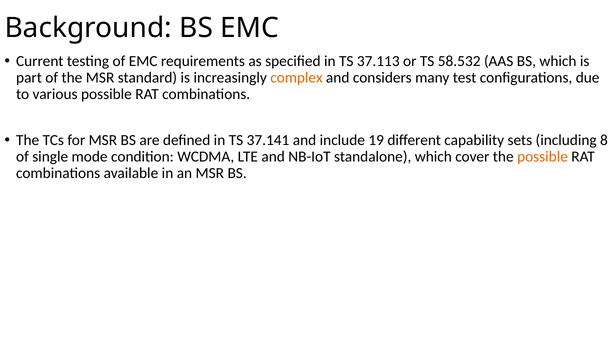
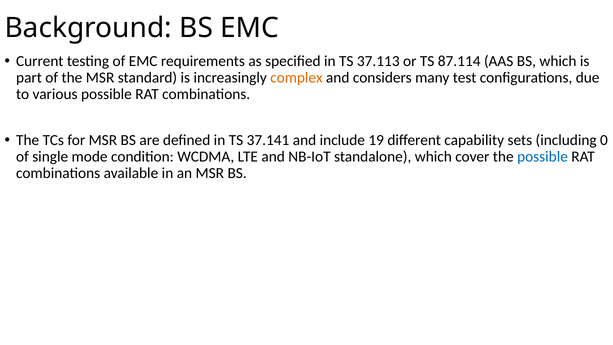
58.532: 58.532 -> 87.114
8: 8 -> 0
possible at (543, 157) colour: orange -> blue
